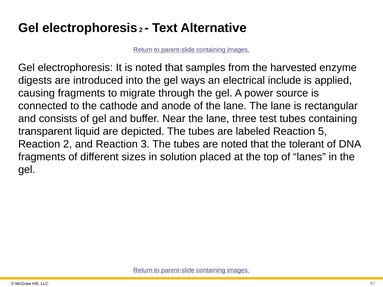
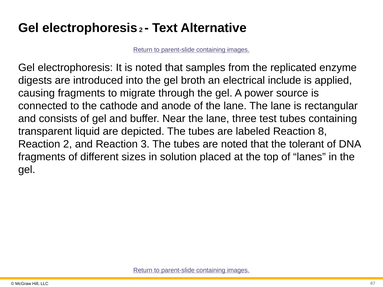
harvested: harvested -> replicated
ways: ways -> broth
5: 5 -> 8
